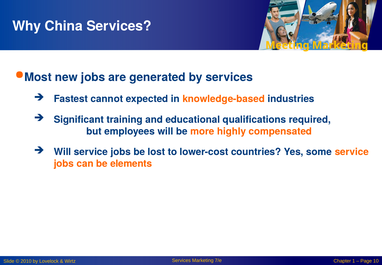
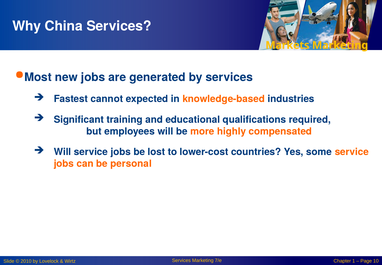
Meeting: Meeting -> Markets
elements: elements -> personal
